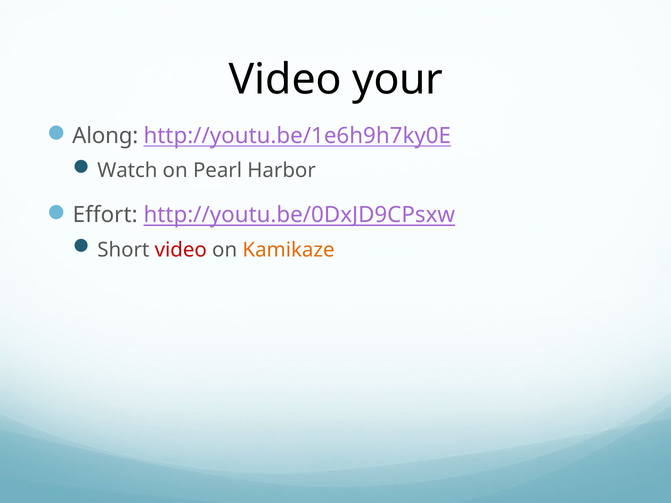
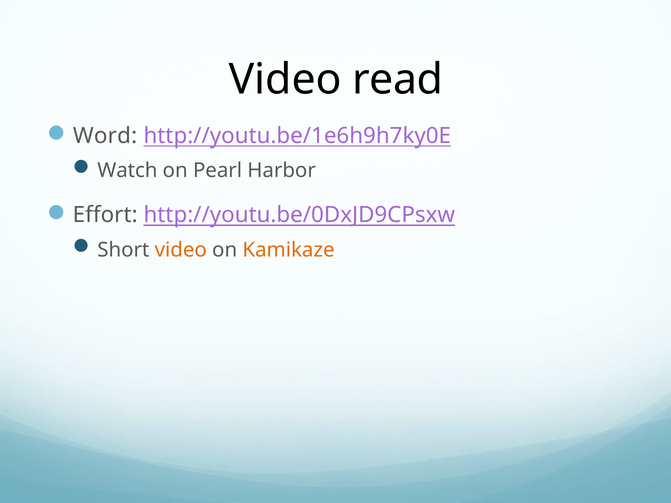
your: your -> read
Along: Along -> Word
video at (181, 250) colour: red -> orange
